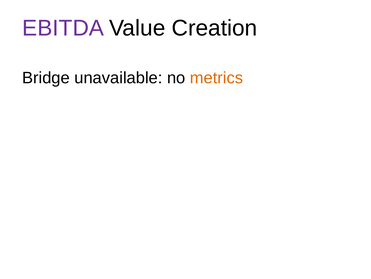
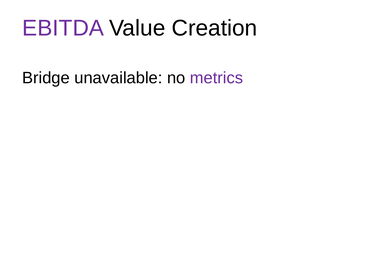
metrics colour: orange -> purple
